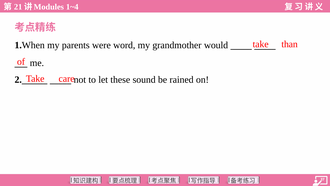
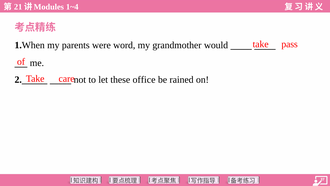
than: than -> pass
sound: sound -> office
